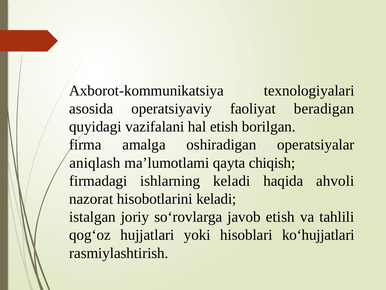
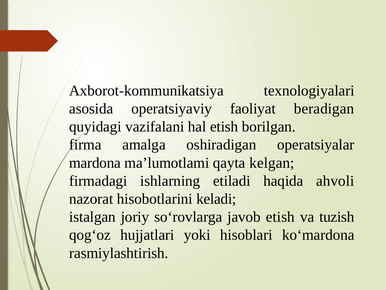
aniqlash: aniqlash -> mardona
chiqish: chiqish -> kelgan
ishlarning keladi: keladi -> etiladi
tahlili: tahlili -> tuzish
ko‘hujjatlari: ko‘hujjatlari -> ko‘mardona
